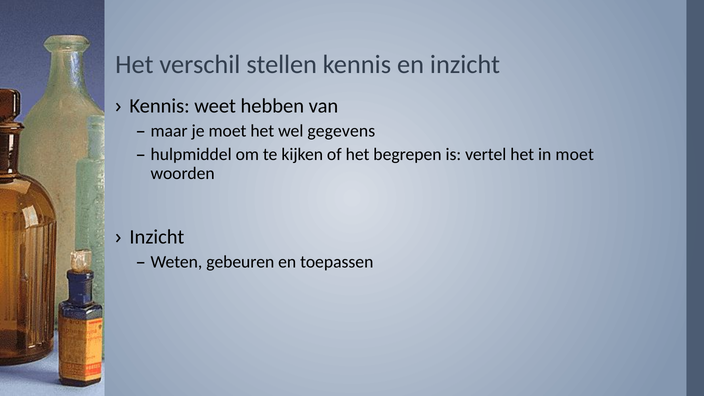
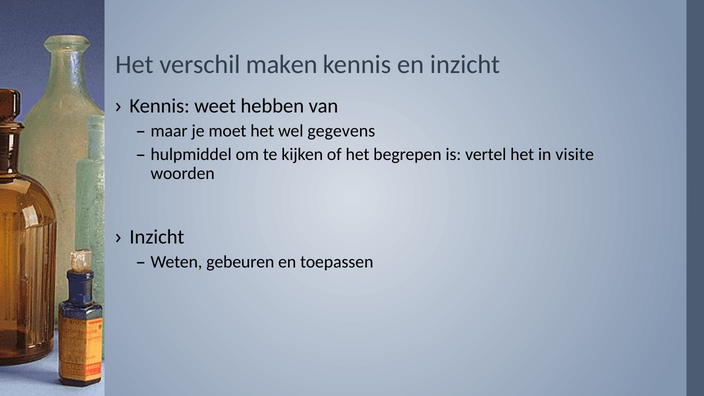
stellen: stellen -> maken
in moet: moet -> visite
